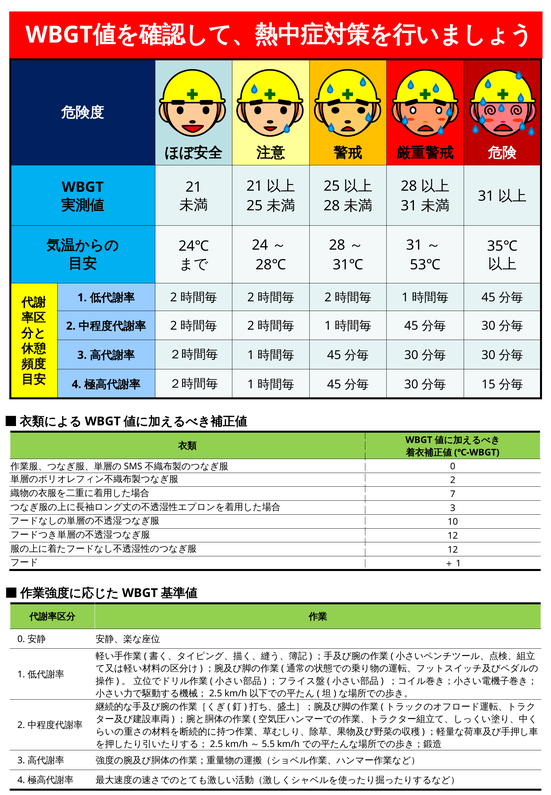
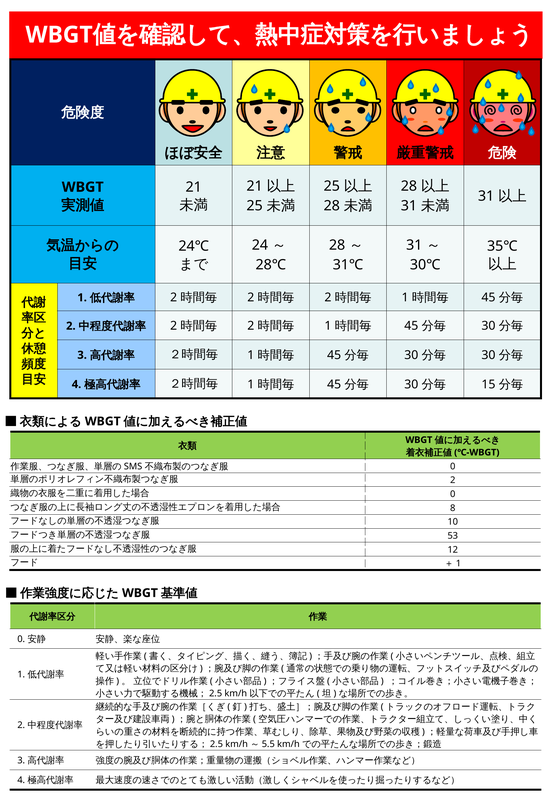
53℃: 53℃ -> 30℃
7 at (453, 495): 7 -> 0
3 at (453, 509): 3 -> 8
12 at (453, 536): 12 -> 53
